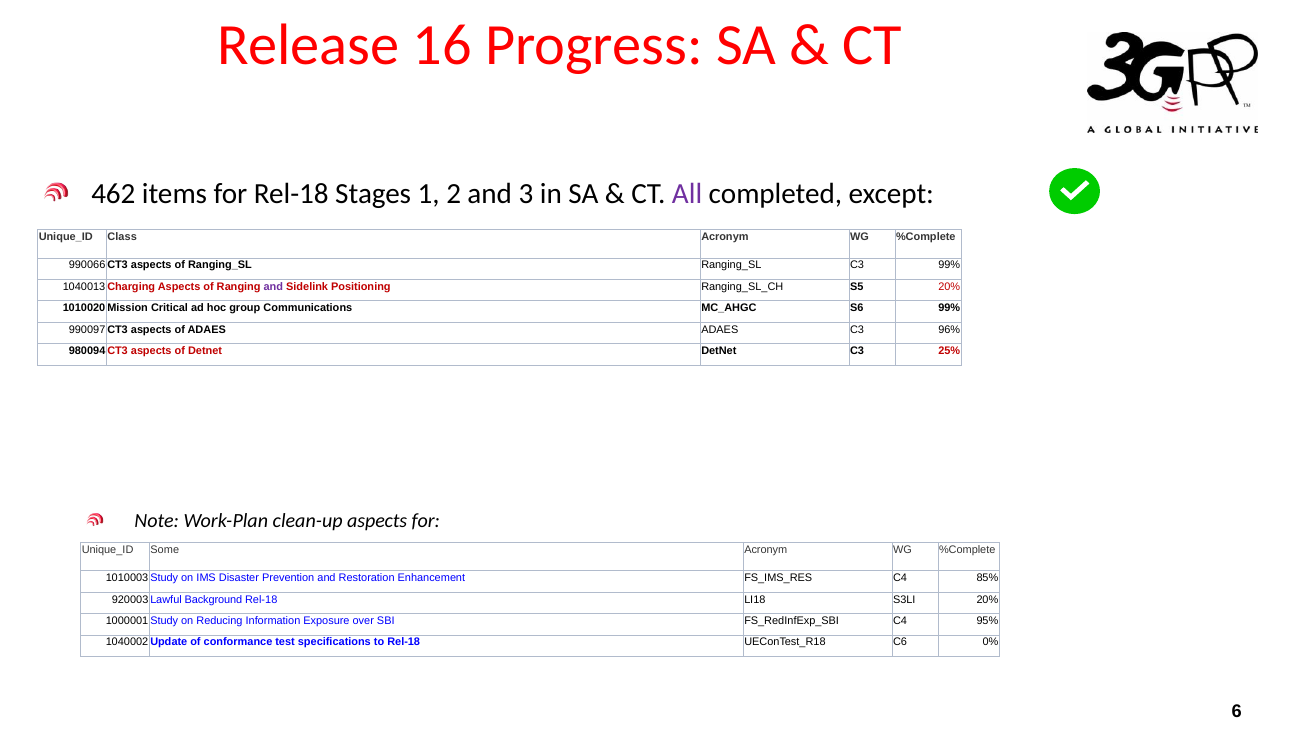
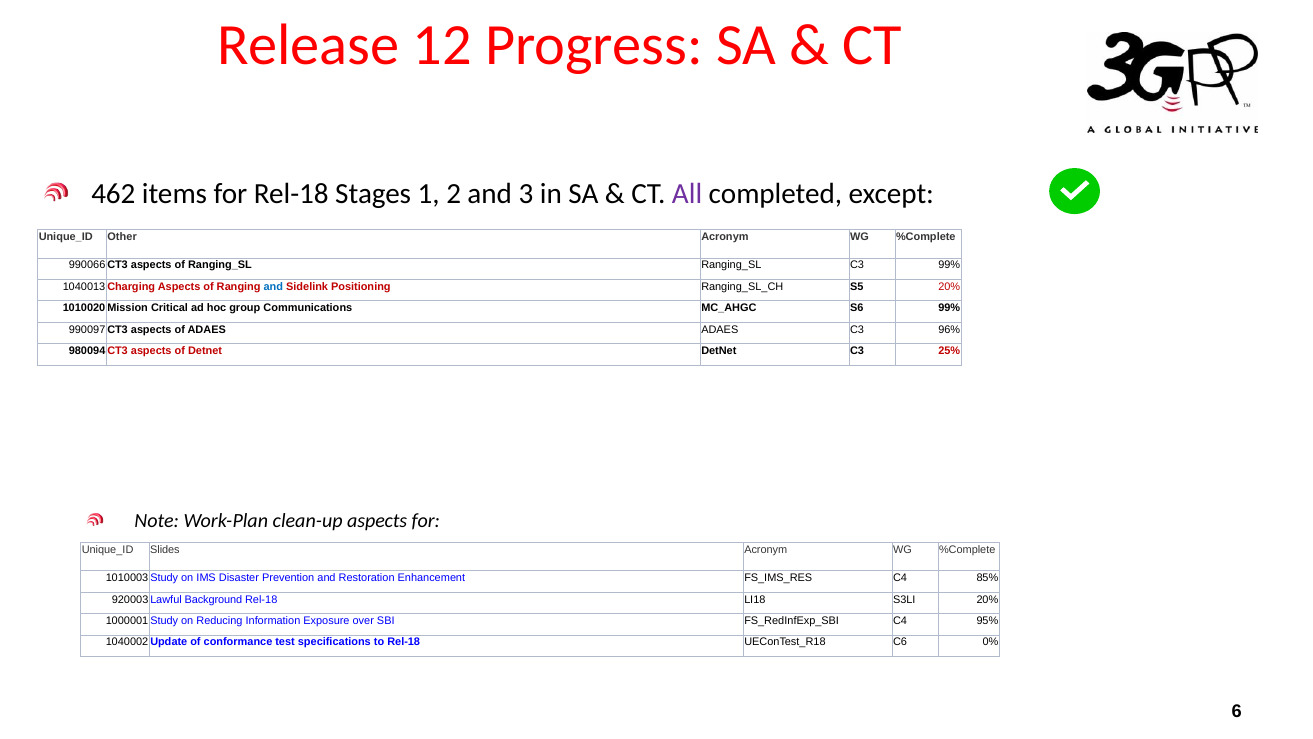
16: 16 -> 12
Class: Class -> Other
and at (273, 286) colour: purple -> blue
Some: Some -> Slides
